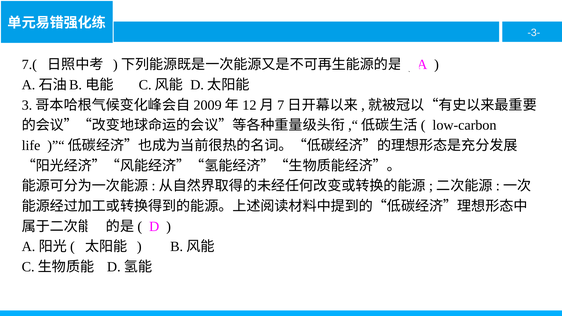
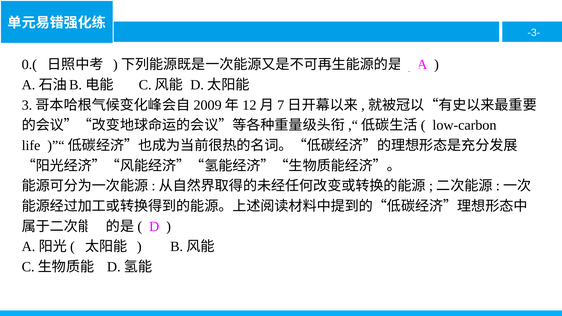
7.(: 7.( -> 0.(
